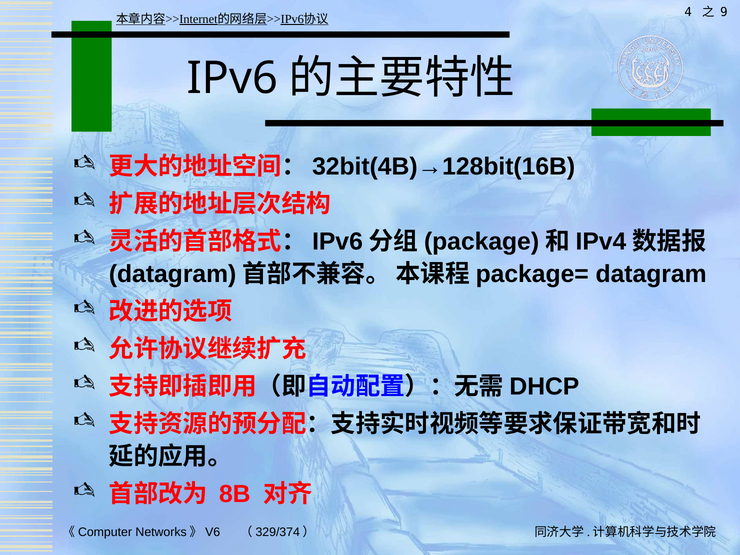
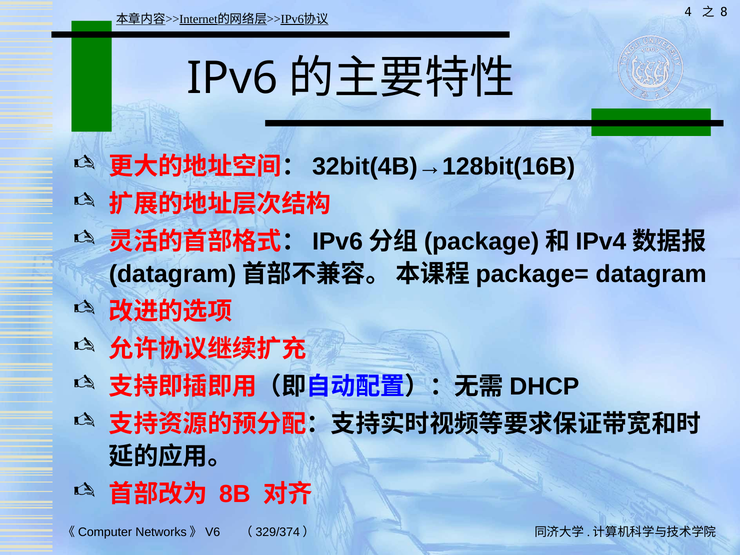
9: 9 -> 8
